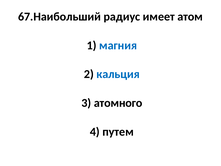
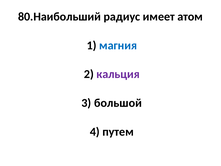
67.Наибольший: 67.Наибольший -> 80.Наибольший
кальция colour: blue -> purple
атомного: атомного -> большой
